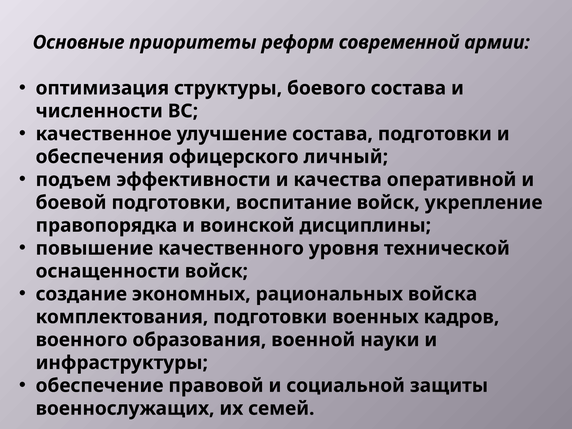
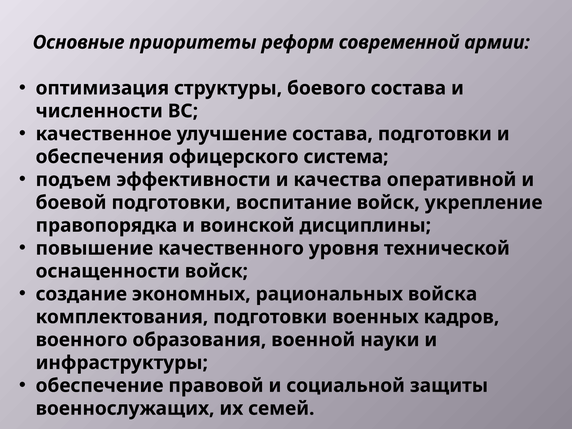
личный: личный -> система
